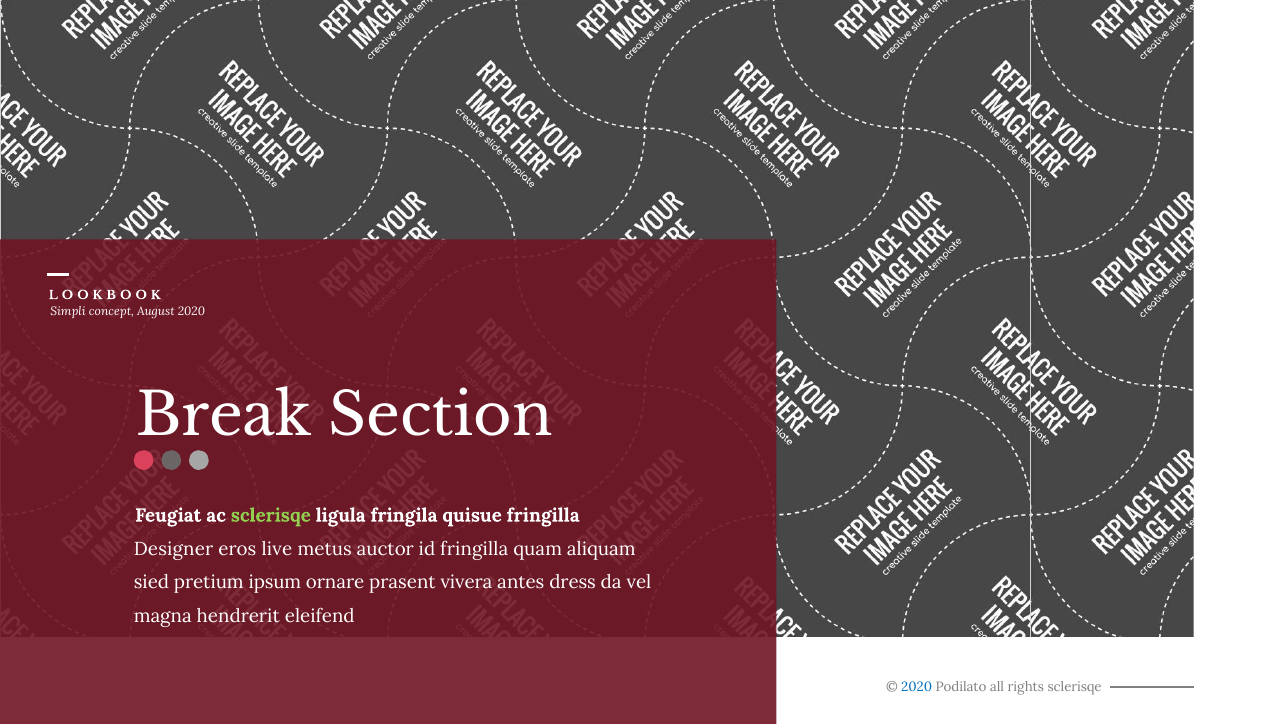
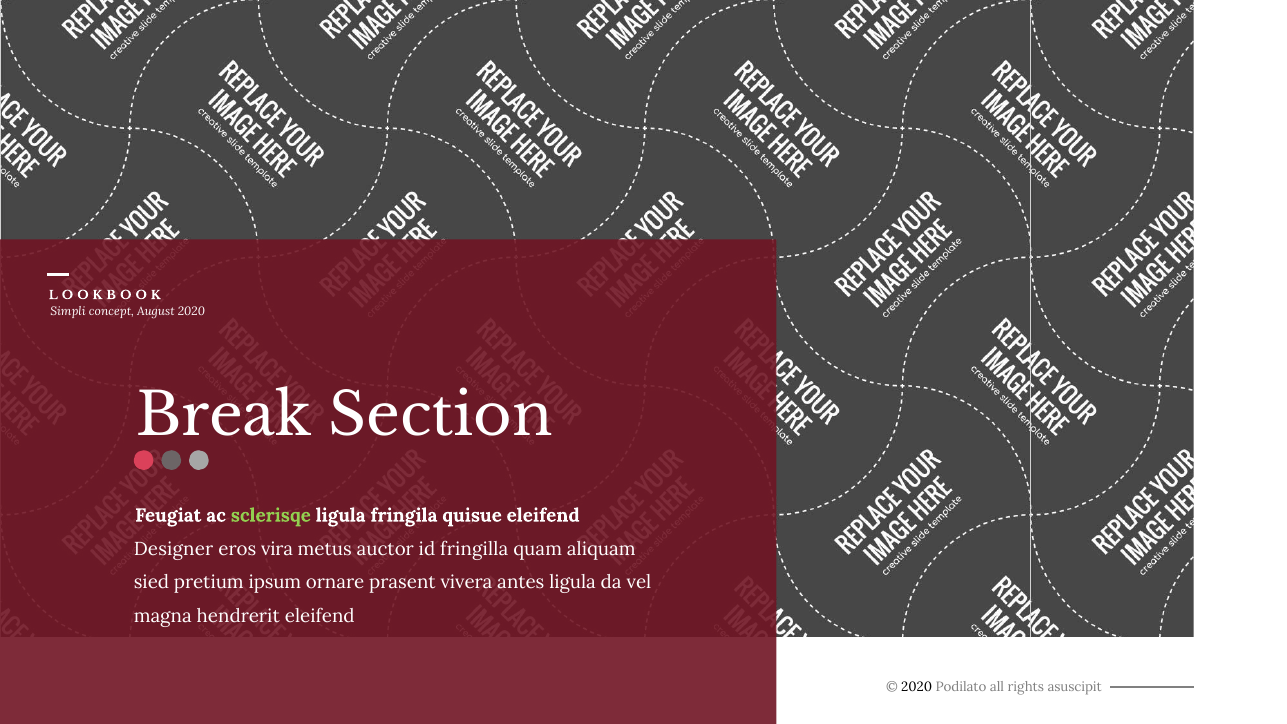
quisue fringilla: fringilla -> eleifend
live: live -> vira
antes dress: dress -> ligula
2020 at (917, 687) colour: blue -> black
rights sclerisqe: sclerisqe -> asuscipit
